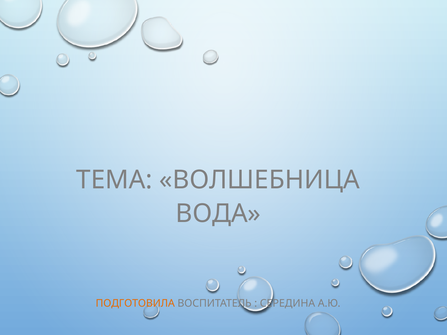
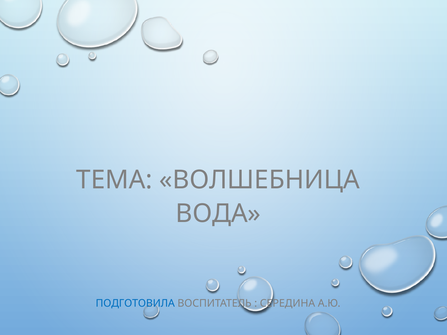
ПОДГОТОВИЛА colour: orange -> blue
